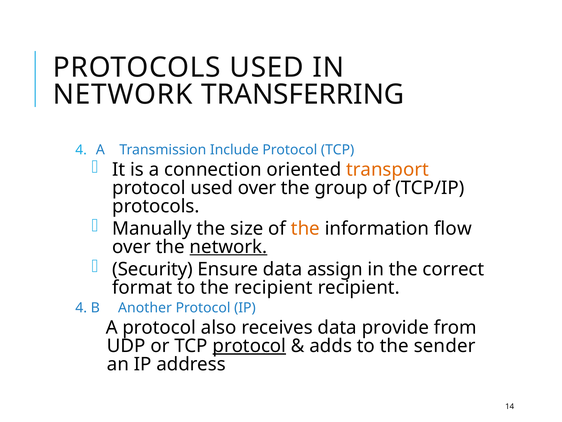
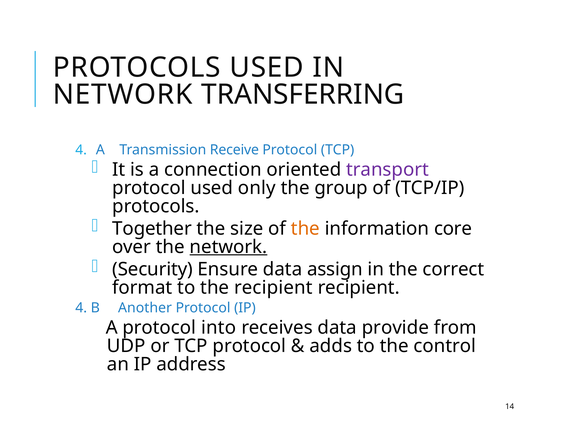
Include: Include -> Receive
transport colour: orange -> purple
used over: over -> only
Manually: Manually -> Together
flow: flow -> core
also: also -> into
protocol at (249, 346) underline: present -> none
sender: sender -> control
